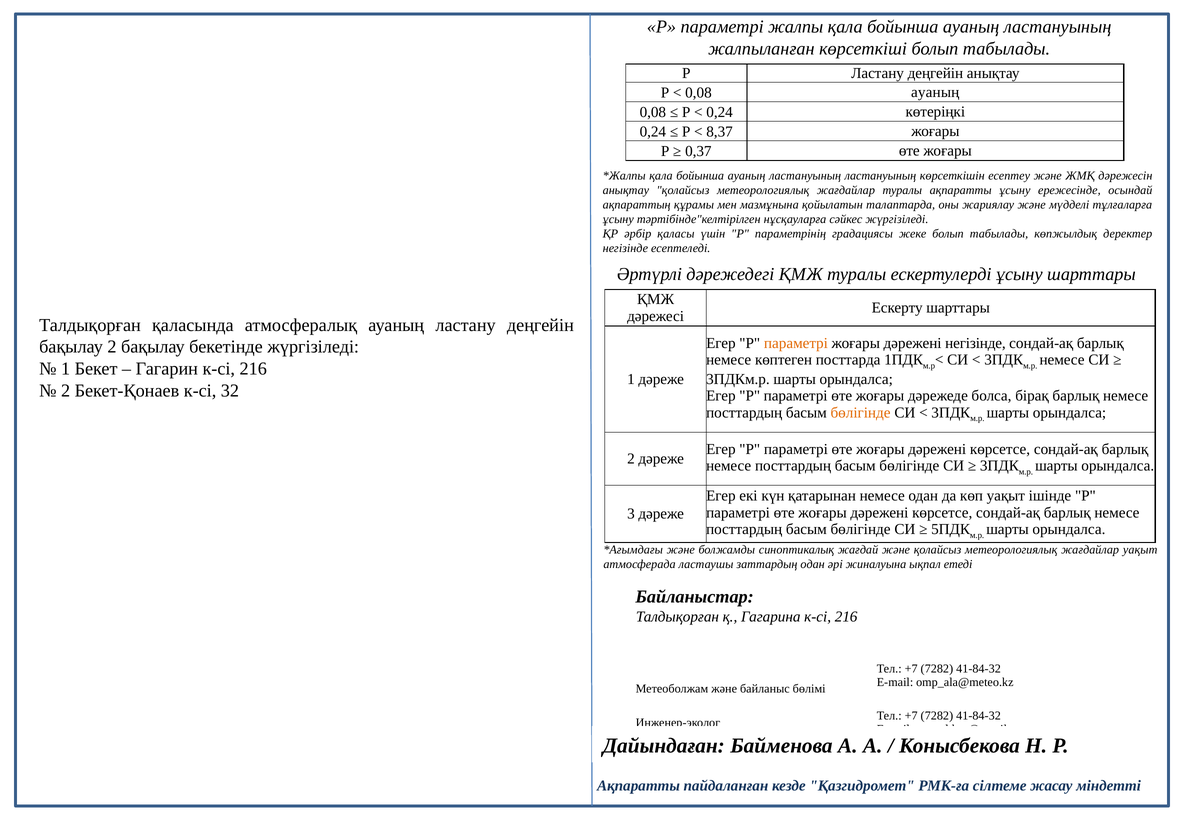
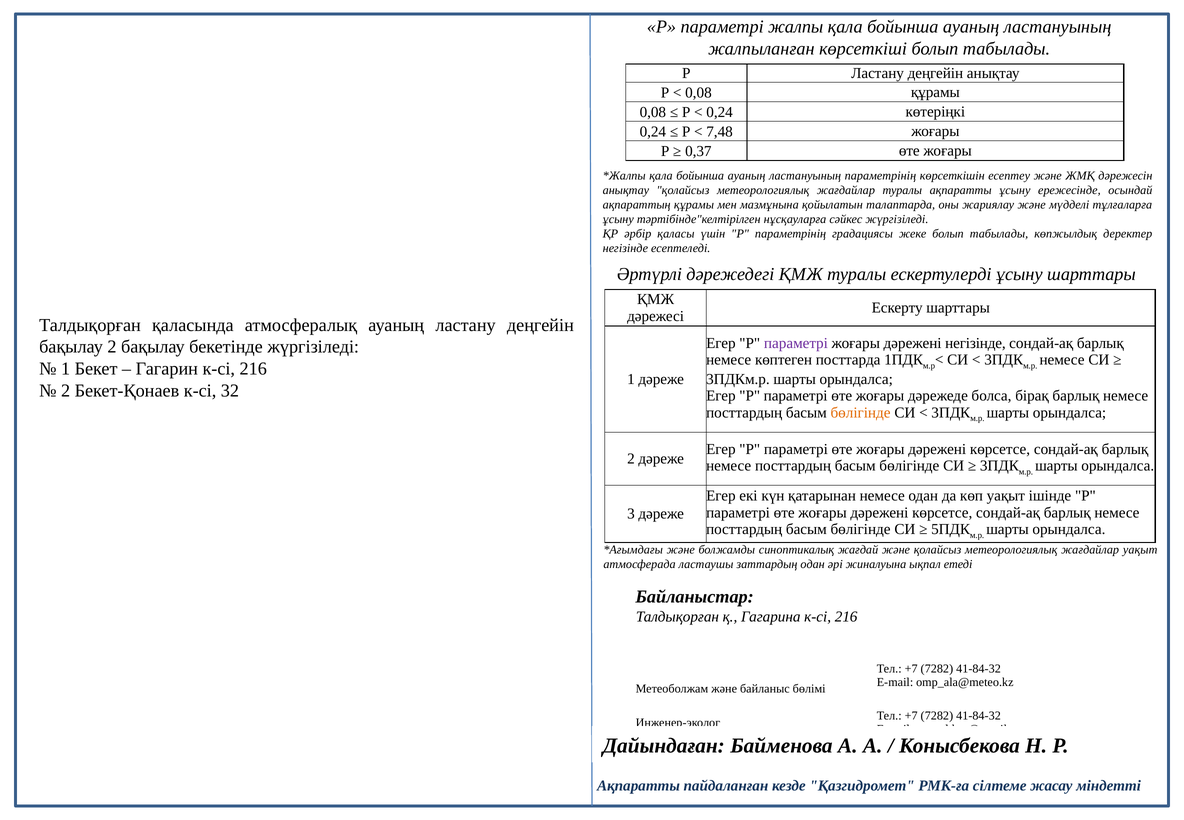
0,08 ауаның: ауаның -> құрамы
8,37: 8,37 -> 7,48
ластануының ластануының: ластануының -> параметрінің
параметрі at (796, 343) colour: orange -> purple
